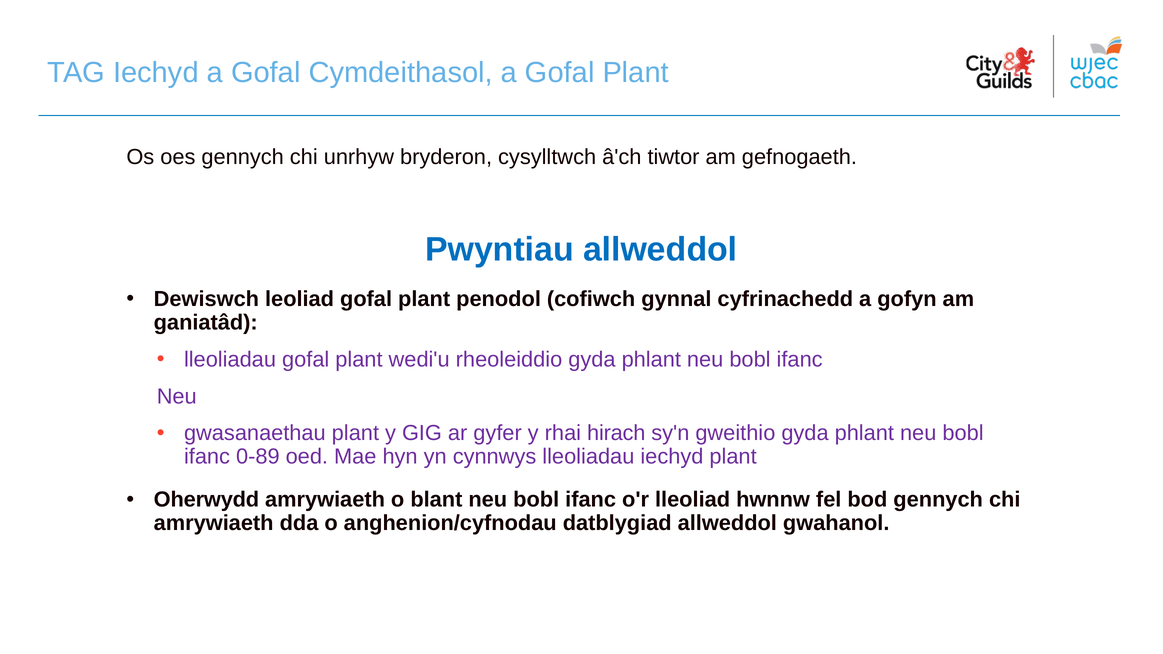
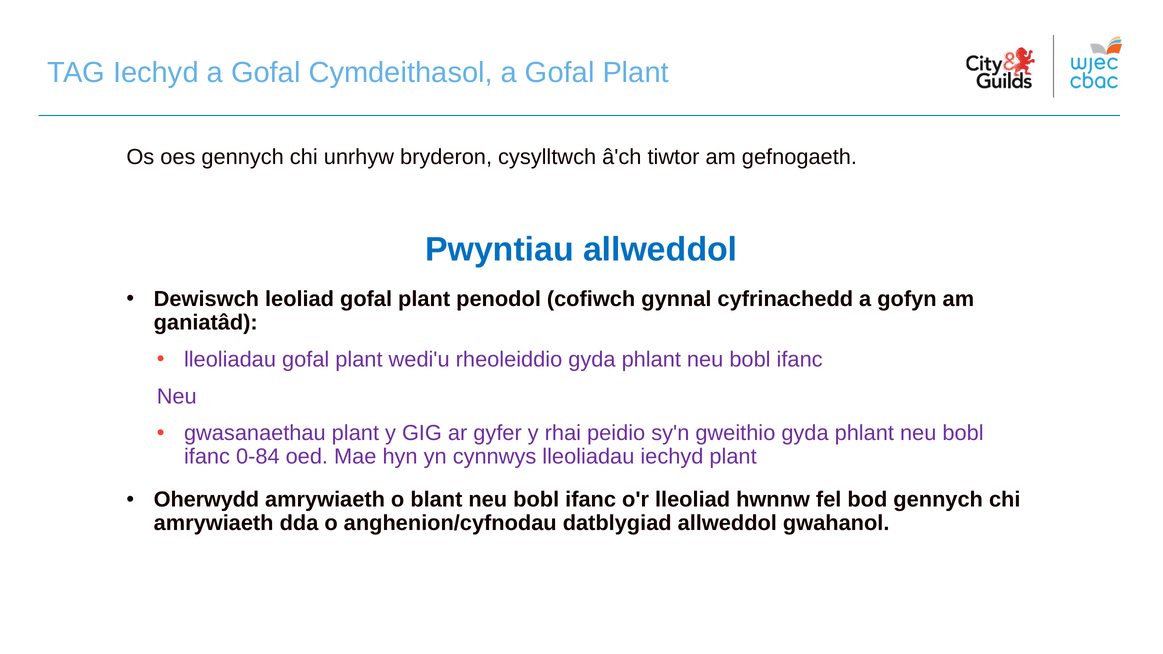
hirach: hirach -> peidio
0-89: 0-89 -> 0-84
